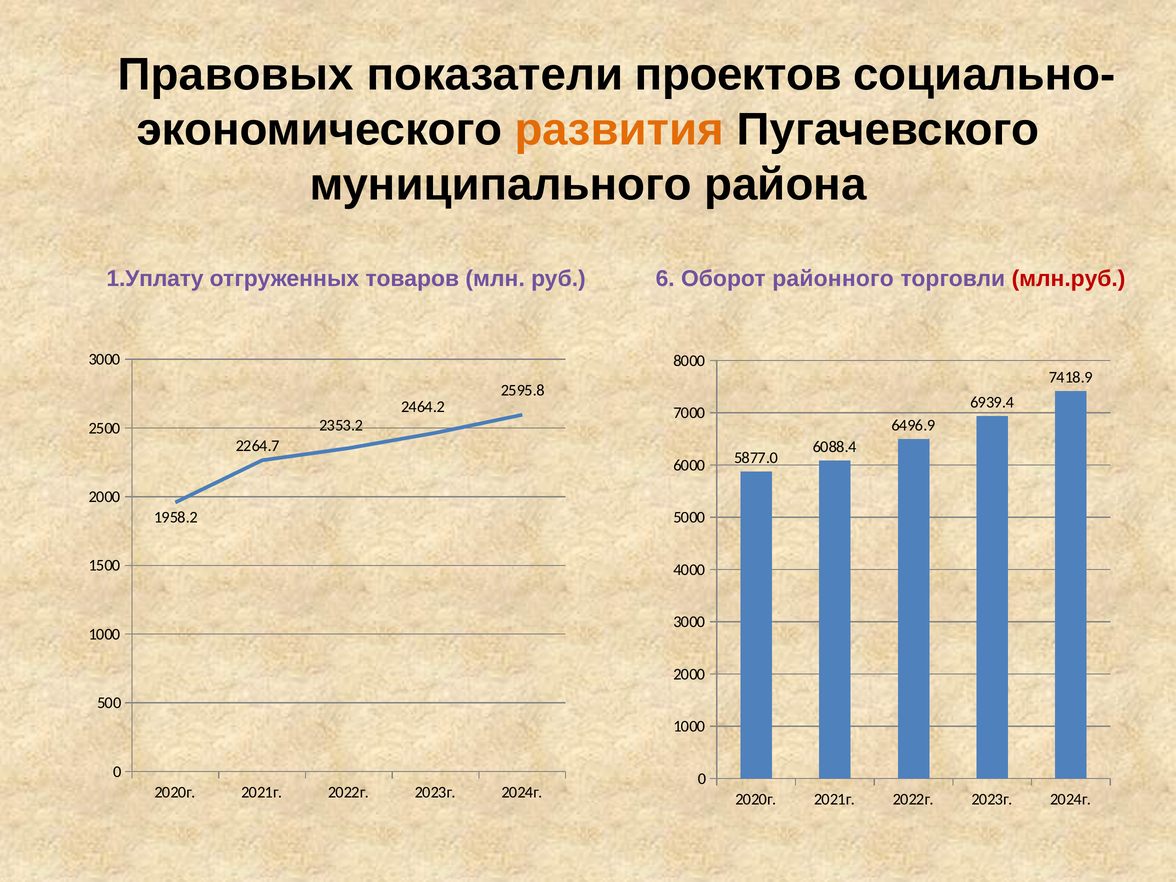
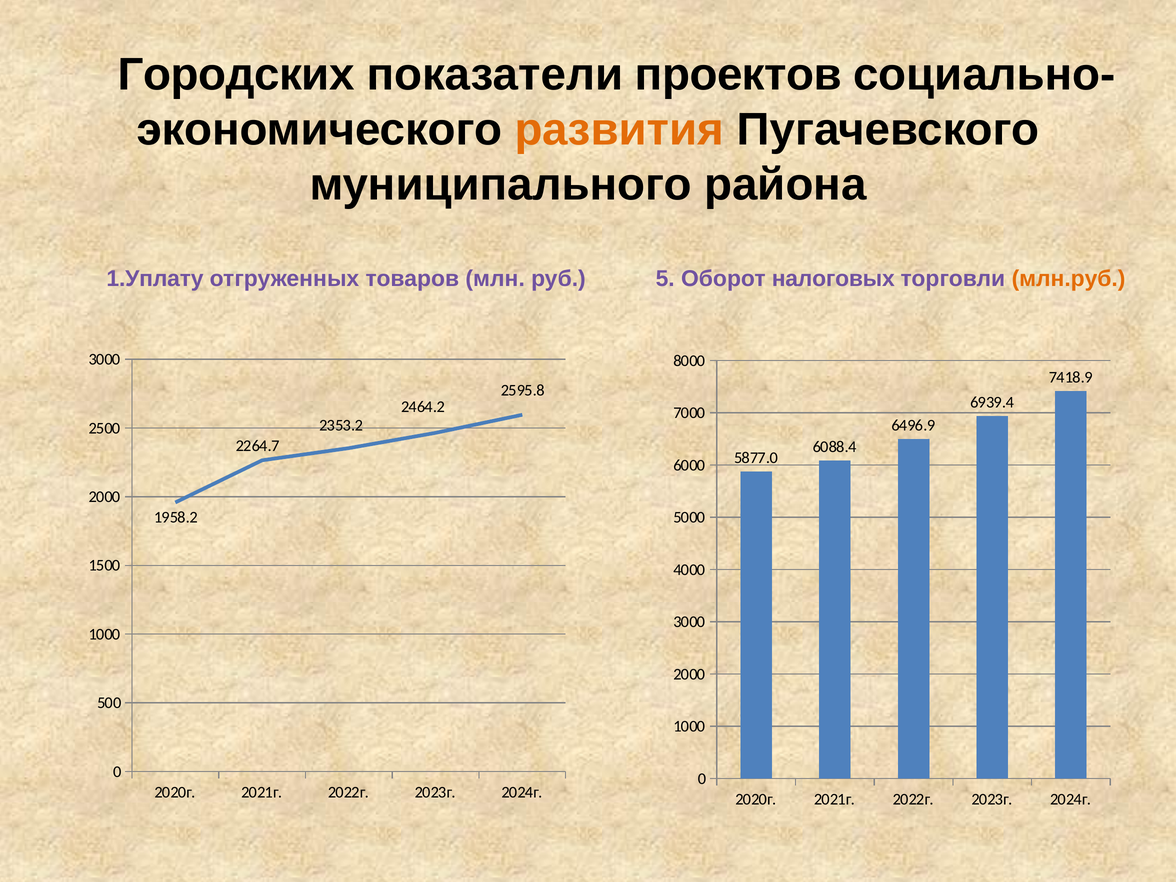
Правовых: Правовых -> Городских
6: 6 -> 5
районного: районного -> налоговых
млн.руб colour: red -> orange
